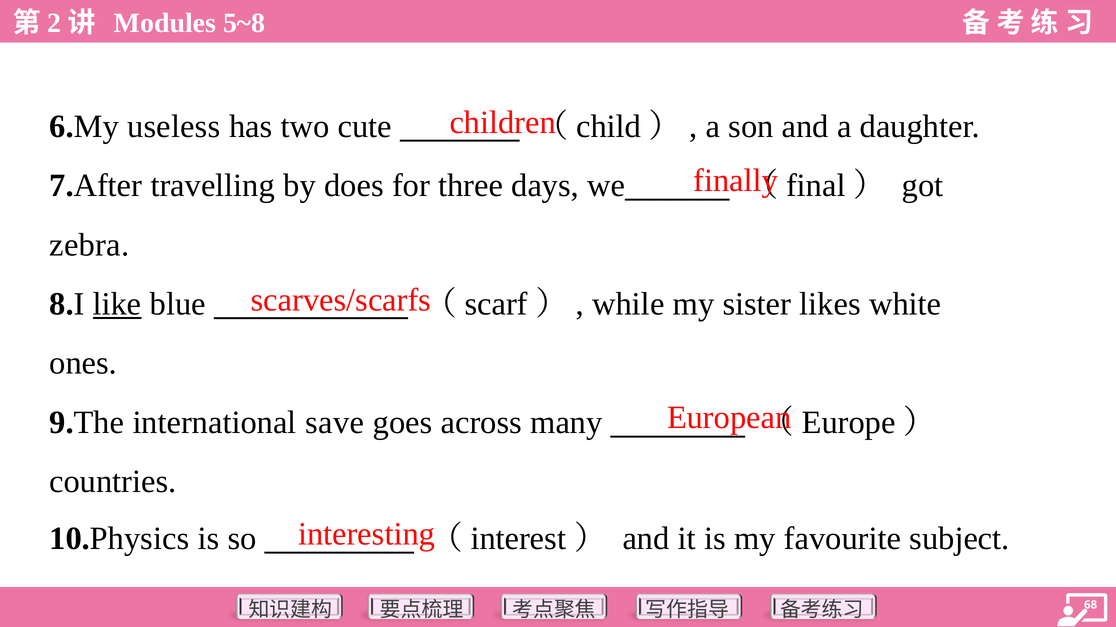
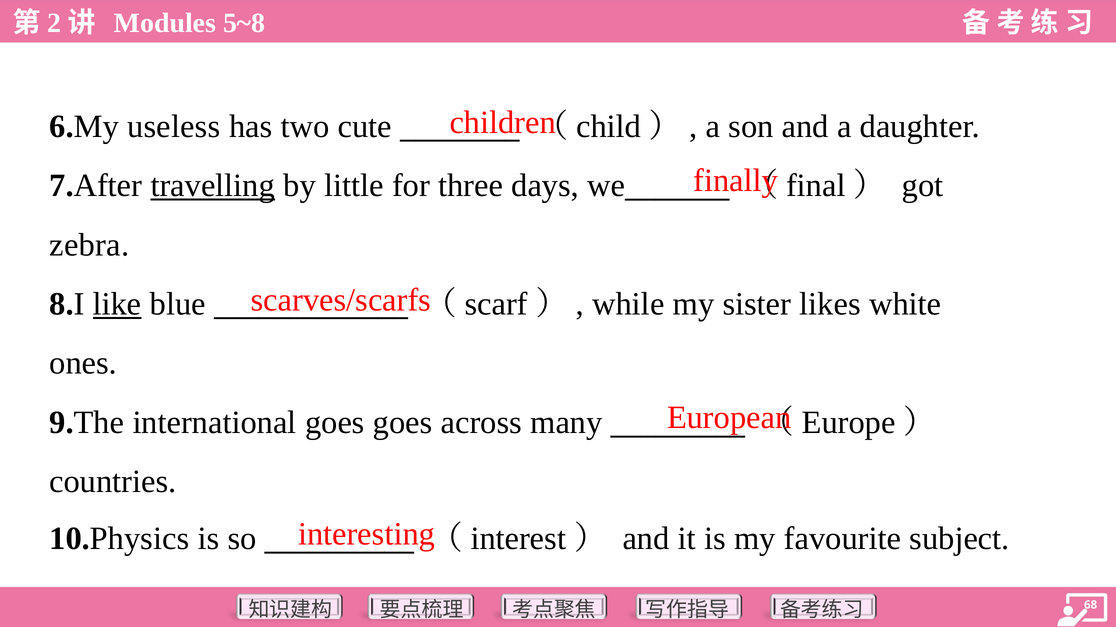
travelling underline: none -> present
does: does -> little
international save: save -> goes
